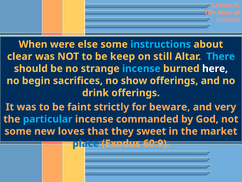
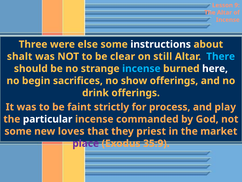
When: When -> Three
instructions colour: light blue -> white
clear: clear -> shalt
keep: keep -> clear
beware: beware -> process
very: very -> play
particular colour: light blue -> white
sweet: sweet -> priest
place colour: blue -> purple
60:9: 60:9 -> 35:9
